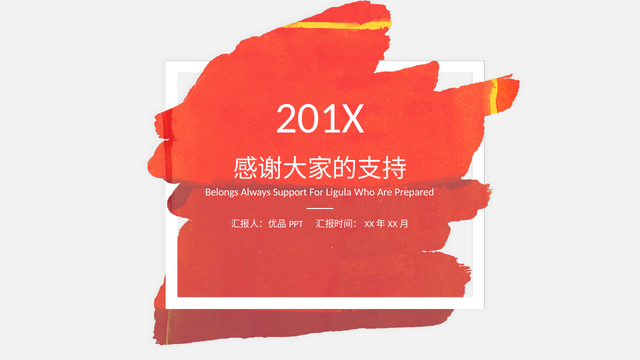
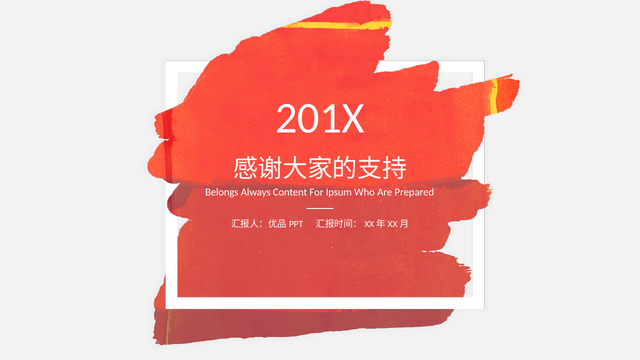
Support: Support -> Content
Ligula: Ligula -> Ipsum
